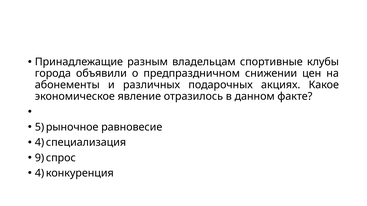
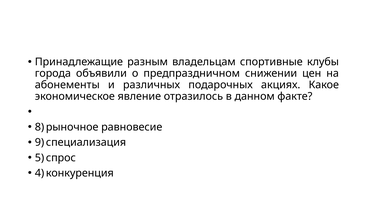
5: 5 -> 8
4 at (40, 143): 4 -> 9
9: 9 -> 5
